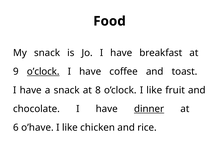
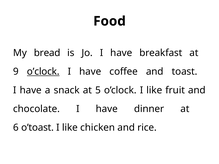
My snack: snack -> bread
8: 8 -> 5
dinner underline: present -> none
o’have: o’have -> o’toast
